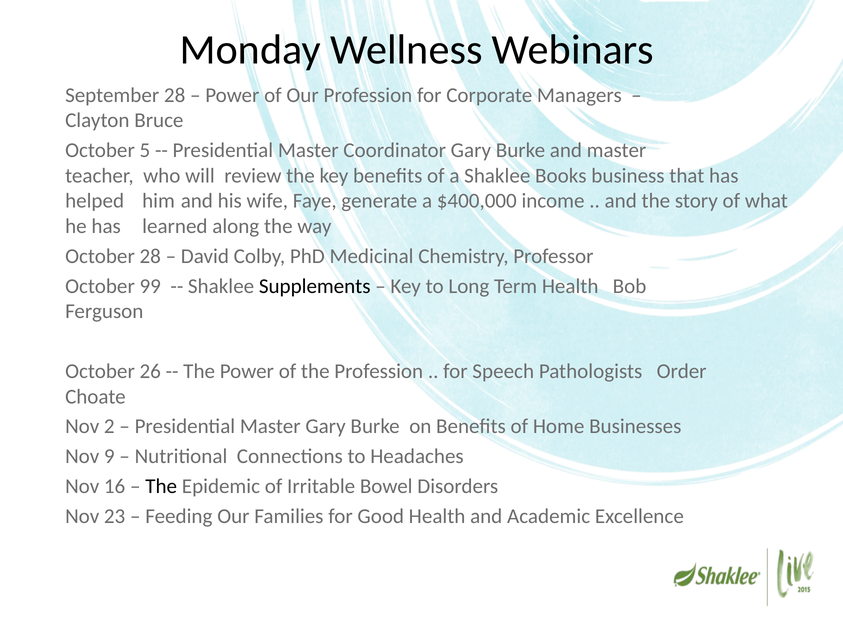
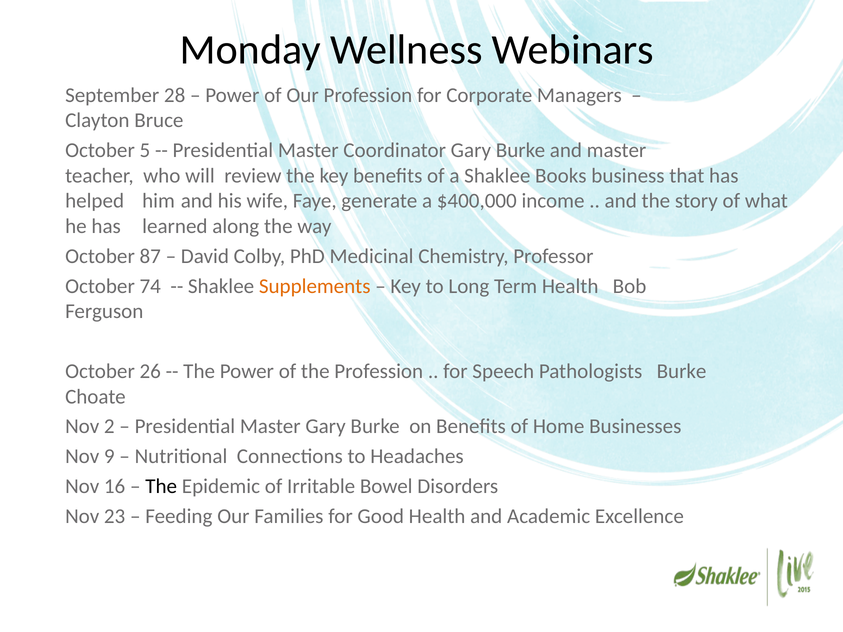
October 28: 28 -> 87
99: 99 -> 74
Supplements colour: black -> orange
Pathologists Order: Order -> Burke
